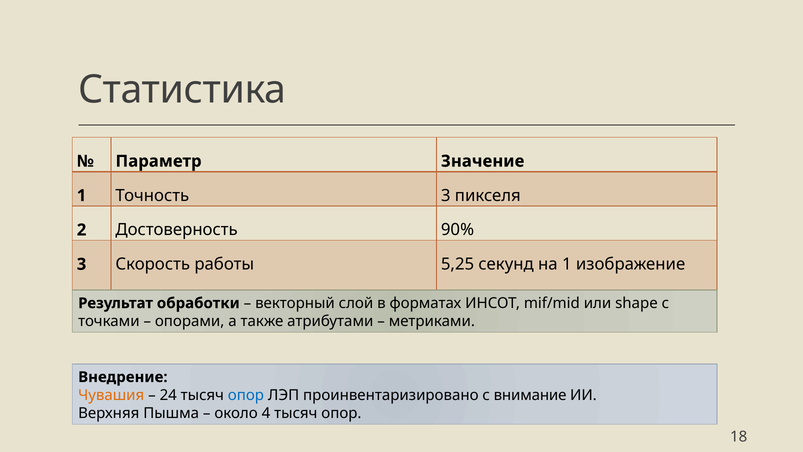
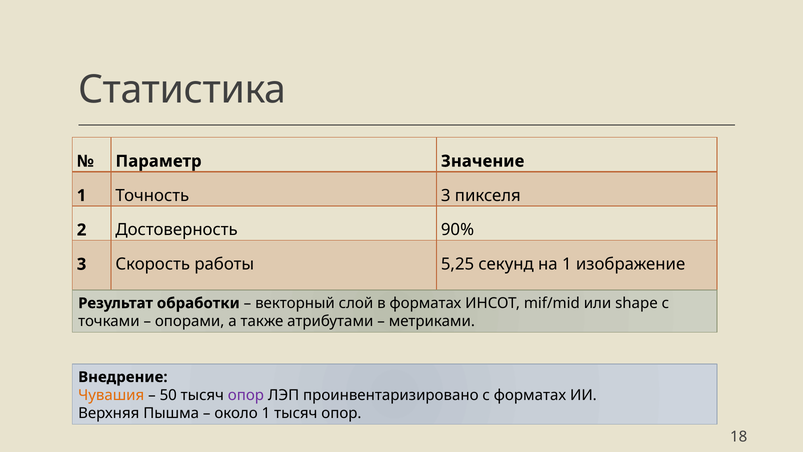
24: 24 -> 50
опор at (246, 395) colour: blue -> purple
с внимание: внимание -> форматах
около 4: 4 -> 1
